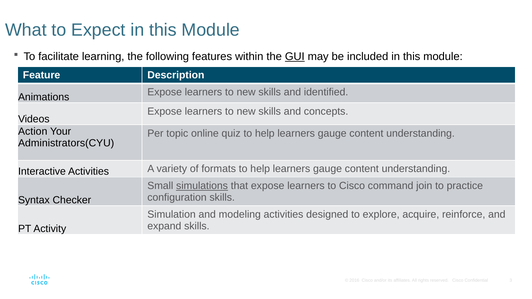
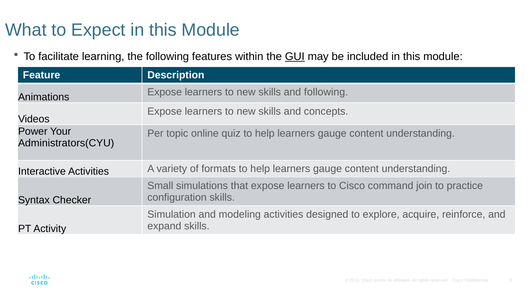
and identified: identified -> following
Action: Action -> Power
simulations underline: present -> none
